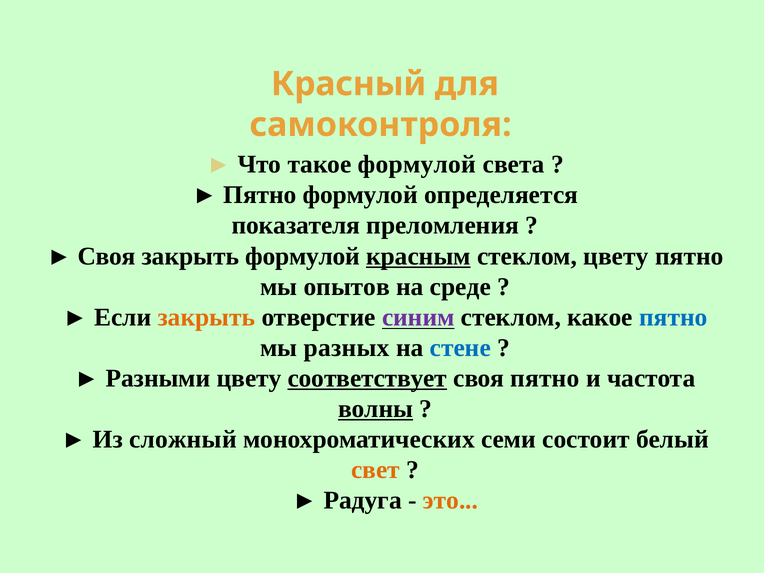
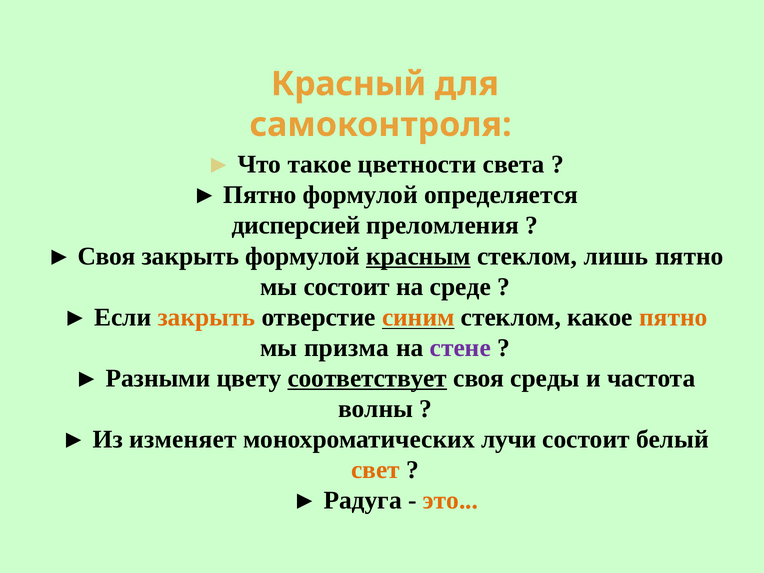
такое формулой: формулой -> цветности
показателя: показателя -> дисперсией
стеклом цвету: цвету -> лишь
мы опытов: опытов -> состоит
синим colour: purple -> orange
пятно at (673, 317) colour: blue -> orange
разных: разных -> призма
стене colour: blue -> purple
своя пятно: пятно -> среды
волны underline: present -> none
сложный: сложный -> изменяет
семи: семи -> лучи
